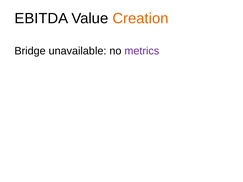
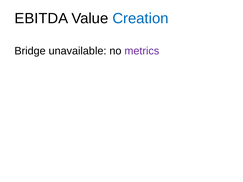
Creation colour: orange -> blue
